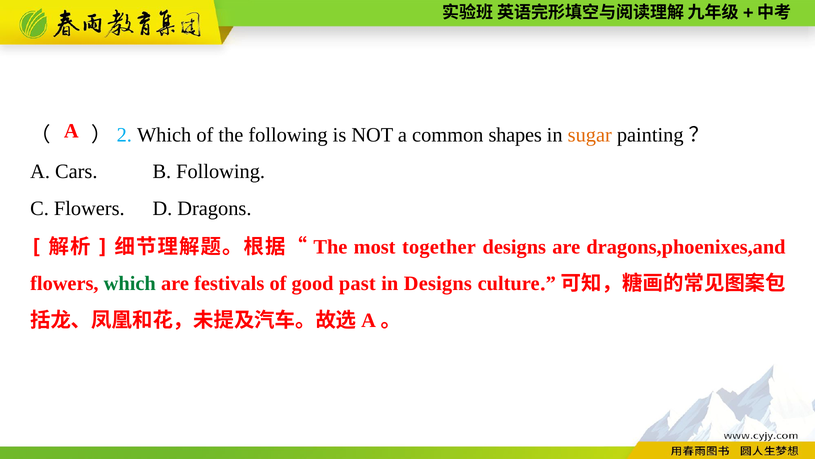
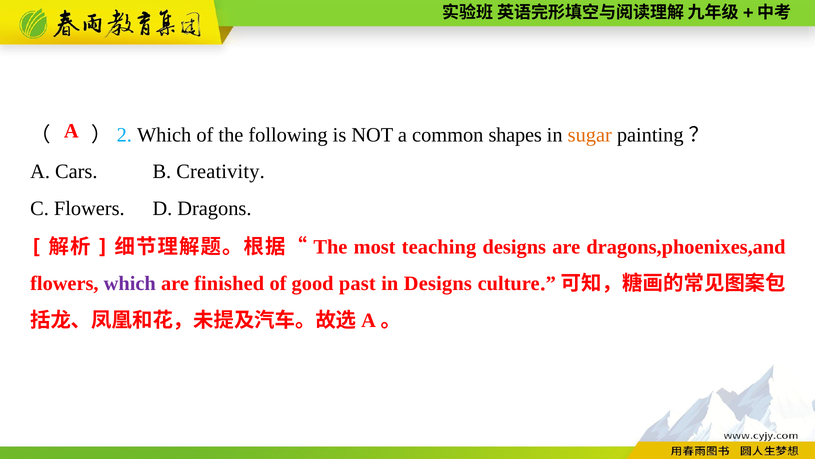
B Following: Following -> Creativity
together: together -> teaching
which at (130, 283) colour: green -> purple
festivals: festivals -> finished
